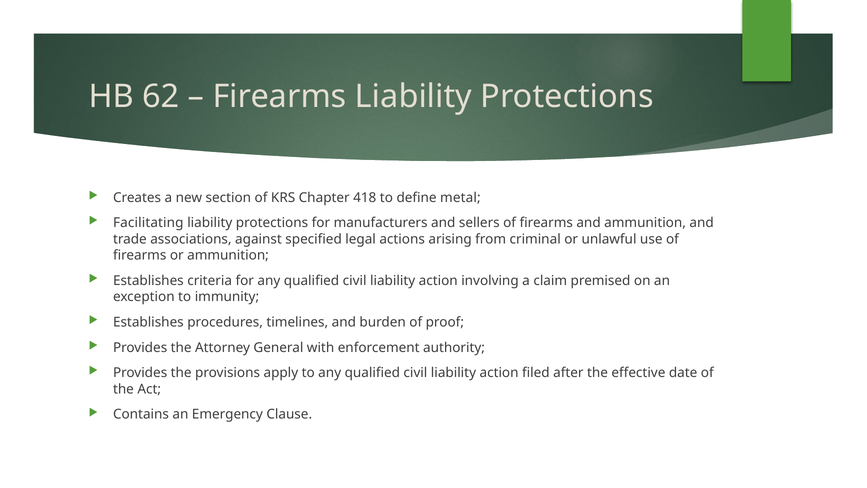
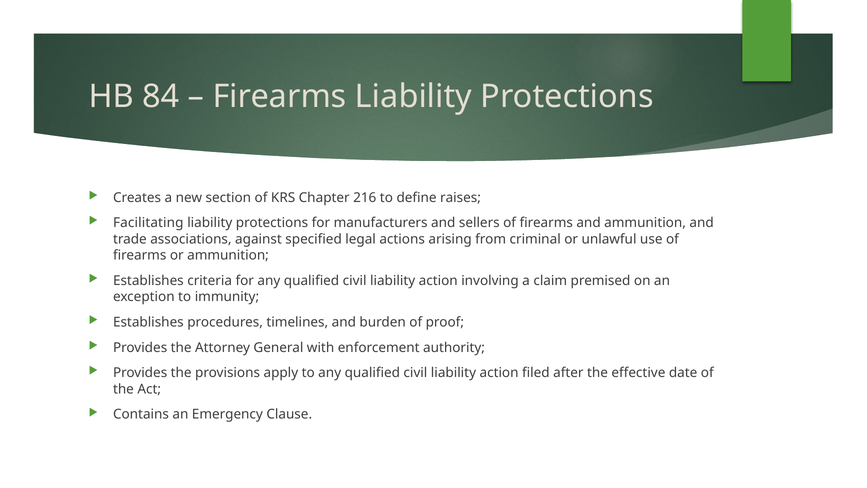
62: 62 -> 84
418: 418 -> 216
metal: metal -> raises
